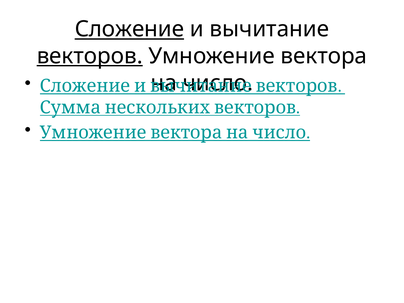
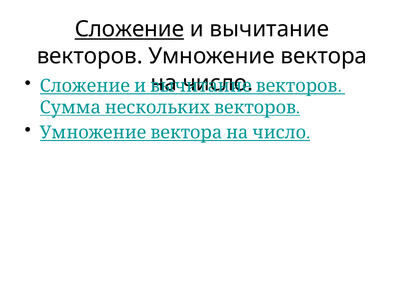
векторов underline: present -> none
